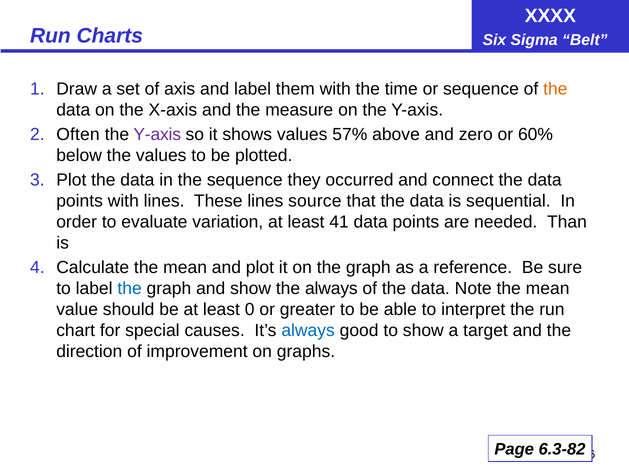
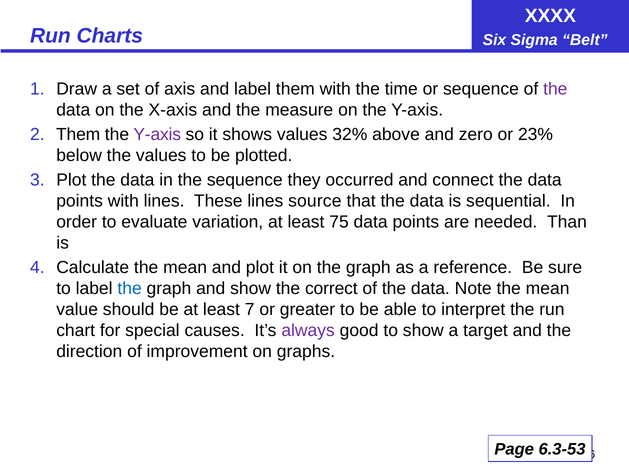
the at (555, 89) colour: orange -> purple
Often at (78, 134): Often -> Them
57%: 57% -> 32%
60%: 60% -> 23%
41: 41 -> 75
the always: always -> correct
0: 0 -> 7
always at (308, 330) colour: blue -> purple
6.3-82: 6.3-82 -> 6.3-53
